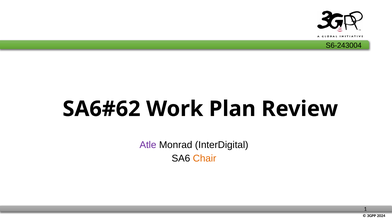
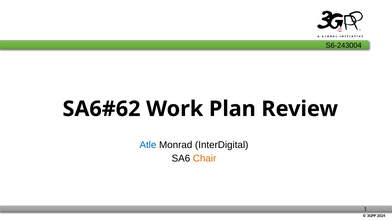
Atle colour: purple -> blue
